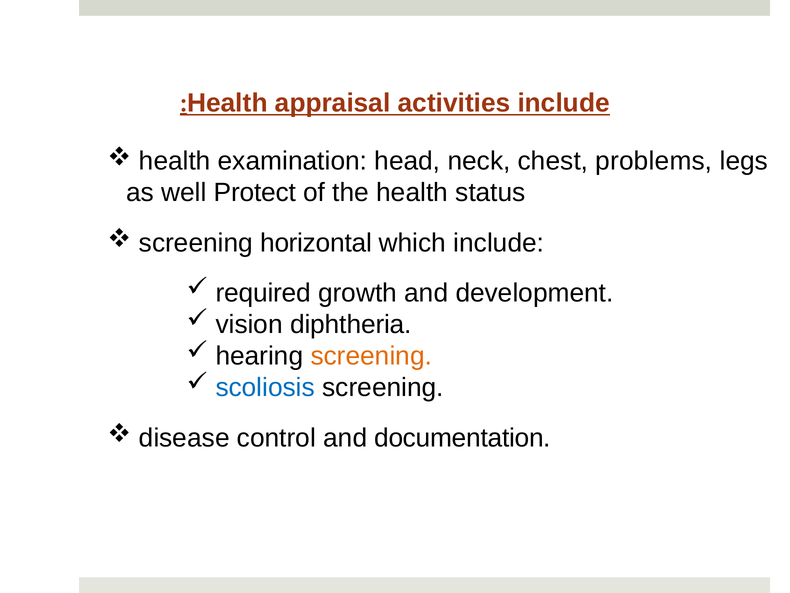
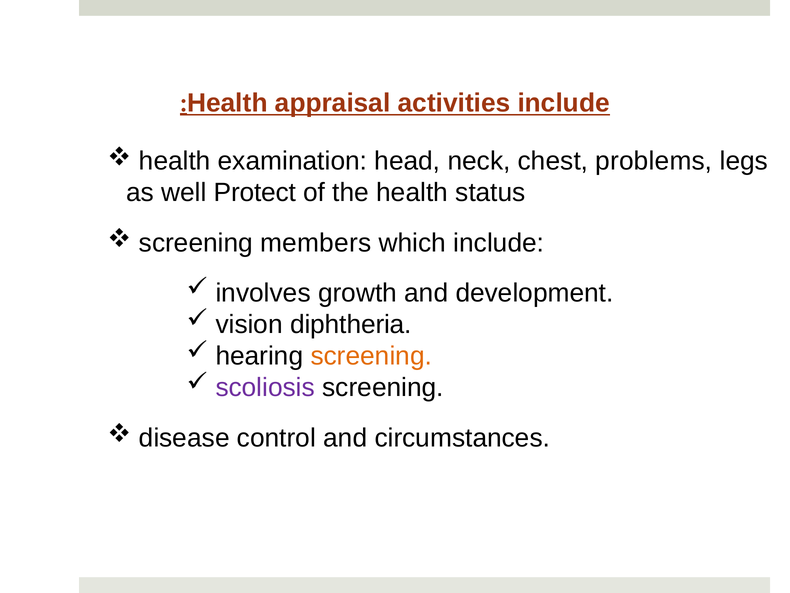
horizontal: horizontal -> members
required: required -> involves
scoliosis colour: blue -> purple
documentation: documentation -> circumstances
